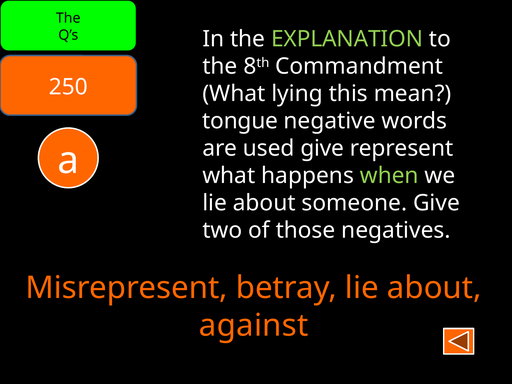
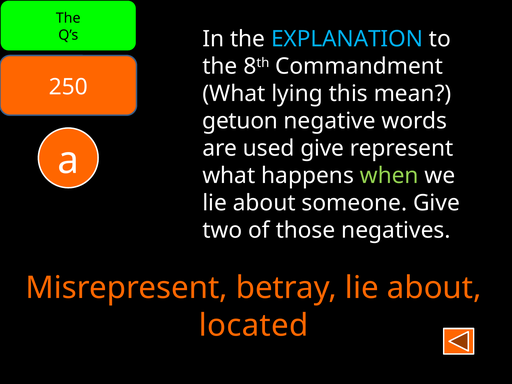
EXPLANATION colour: light green -> light blue
tongue: tongue -> getuon
against: against -> located
